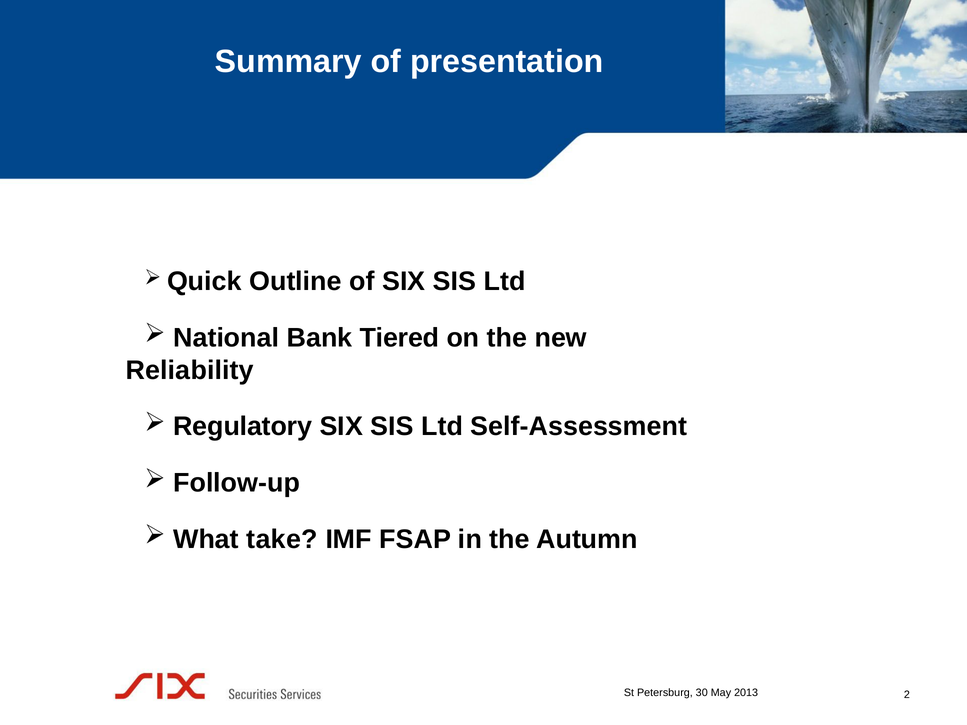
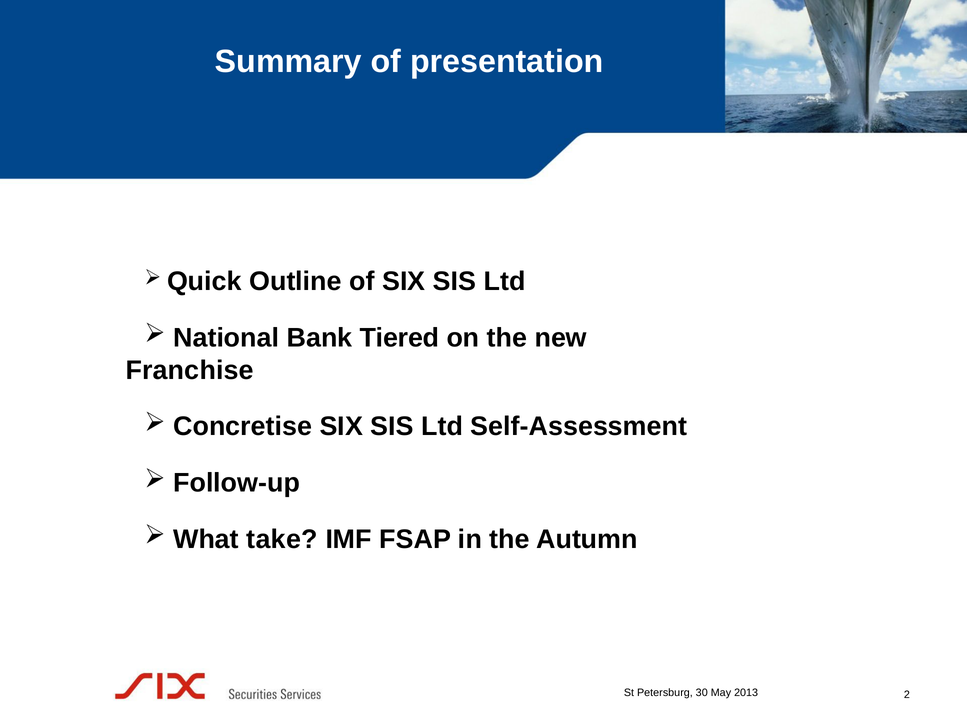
Reliability: Reliability -> Franchise
Regulatory: Regulatory -> Concretise
